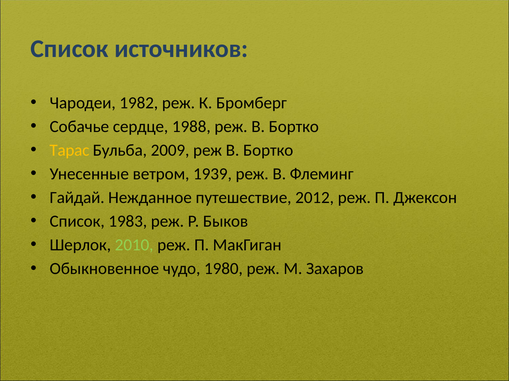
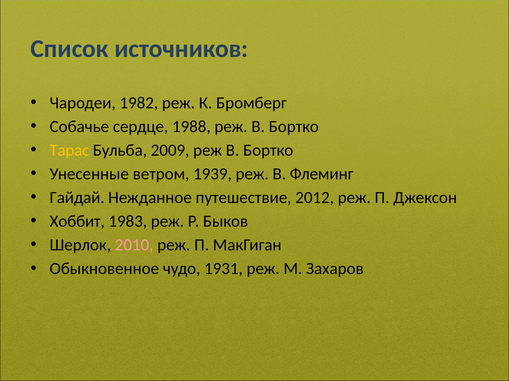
Список at (77, 222): Список -> Хоббит
2010 colour: light green -> pink
1980: 1980 -> 1931
